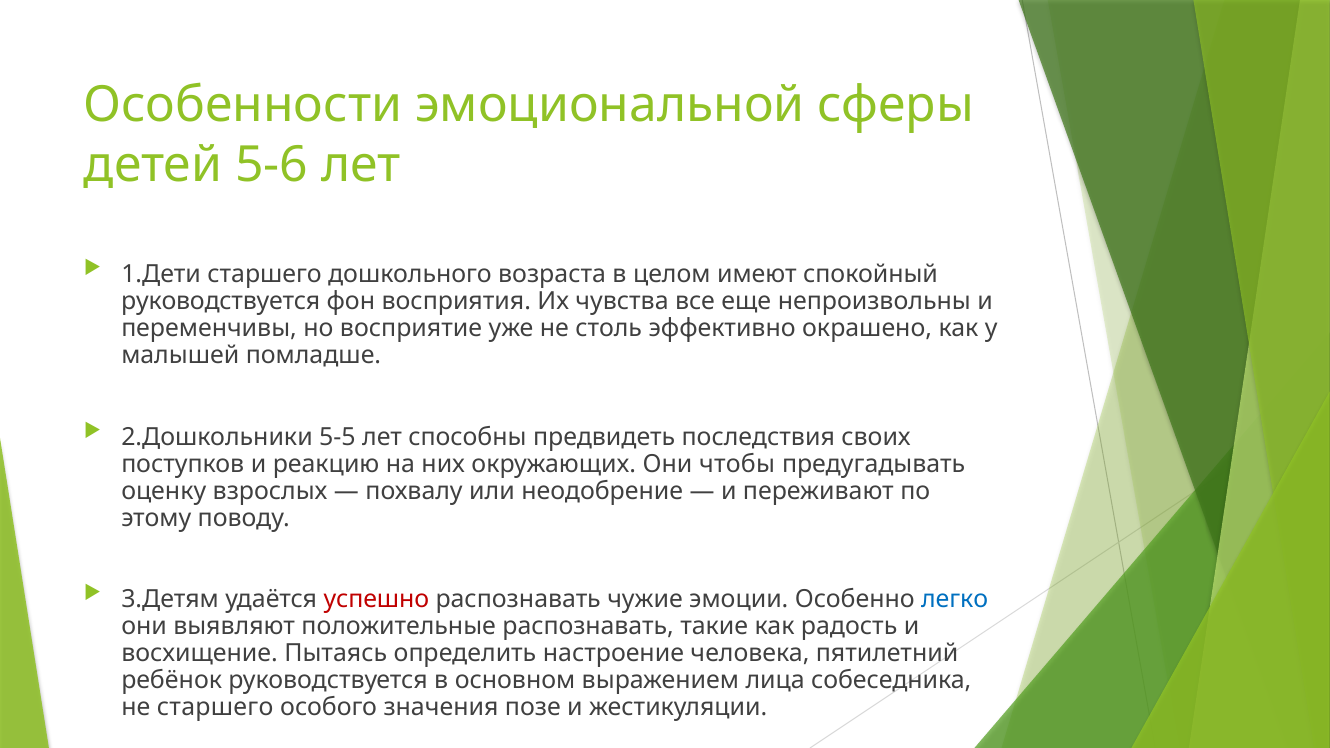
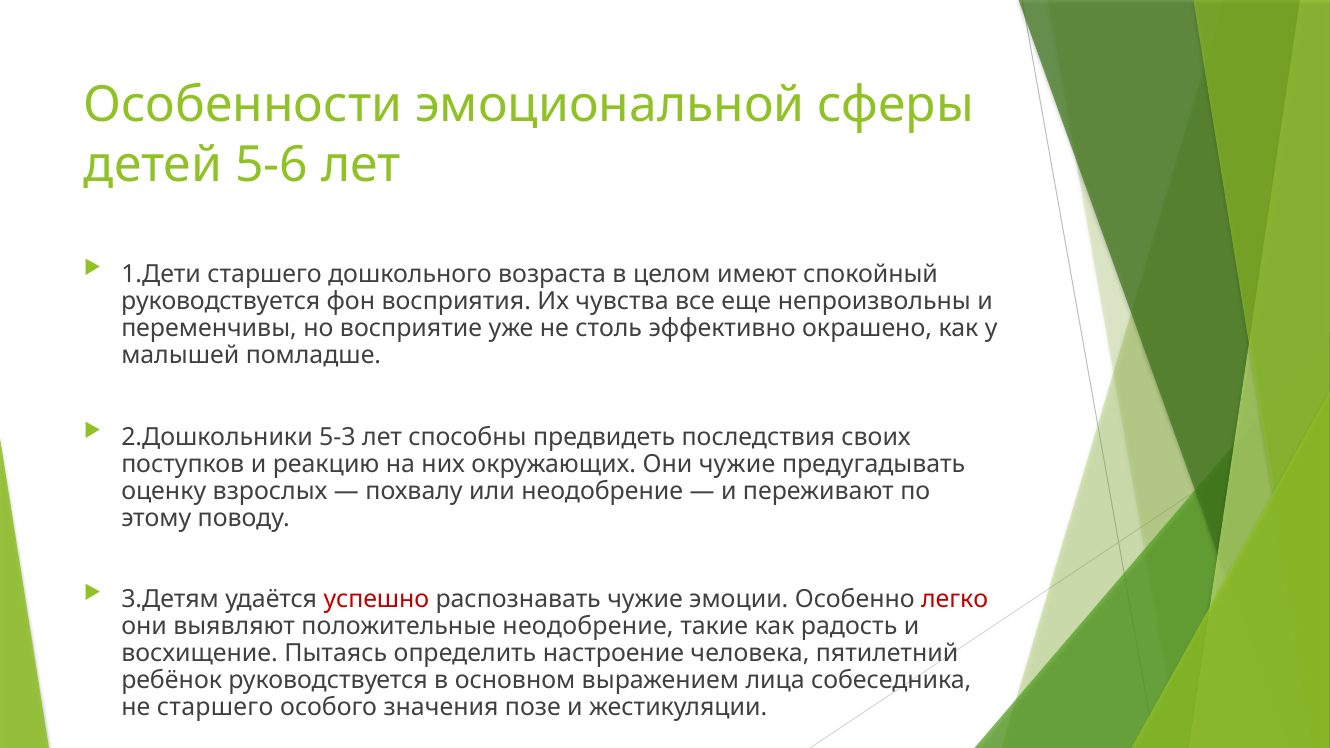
5-5: 5-5 -> 5-3
Они чтобы: чтобы -> чужие
легко colour: blue -> red
положительные распознавать: распознавать -> неодобрение
